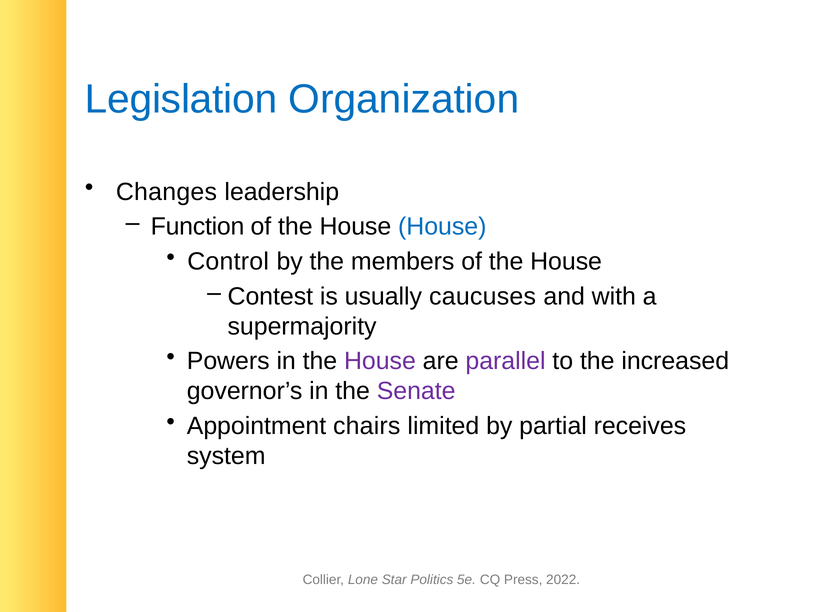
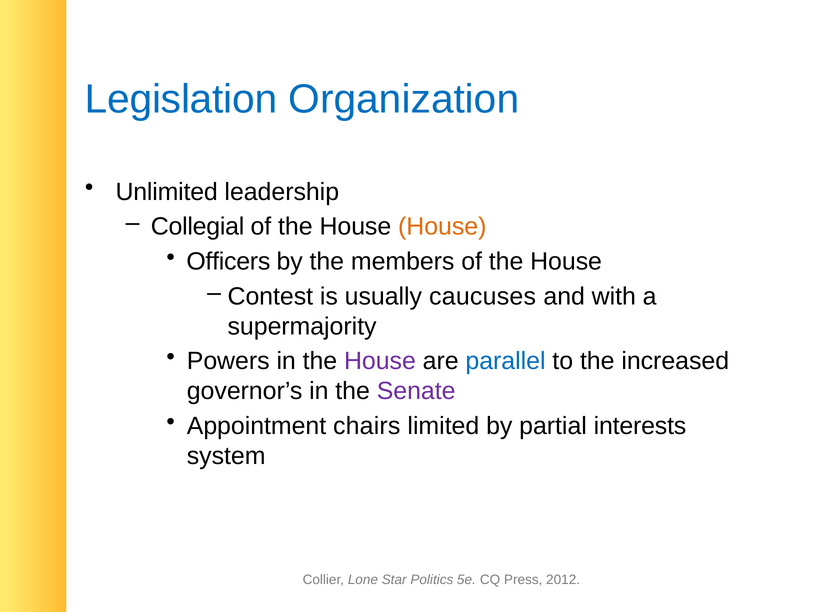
Changes: Changes -> Unlimited
Function: Function -> Collegial
House at (442, 226) colour: blue -> orange
Control: Control -> Officers
parallel colour: purple -> blue
receives: receives -> interests
2022: 2022 -> 2012
